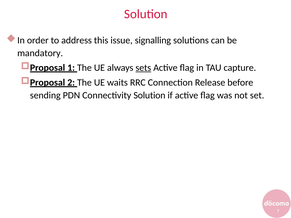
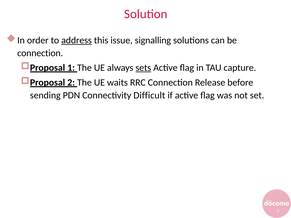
address underline: none -> present
mandatory at (40, 53): mandatory -> connection
Connectivity Solution: Solution -> Difficult
